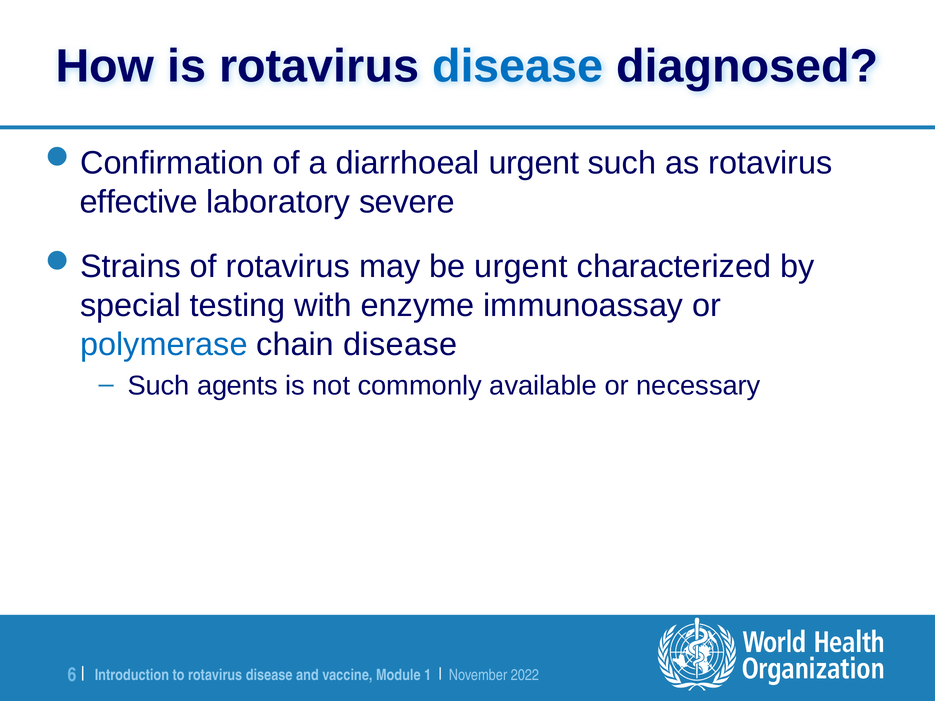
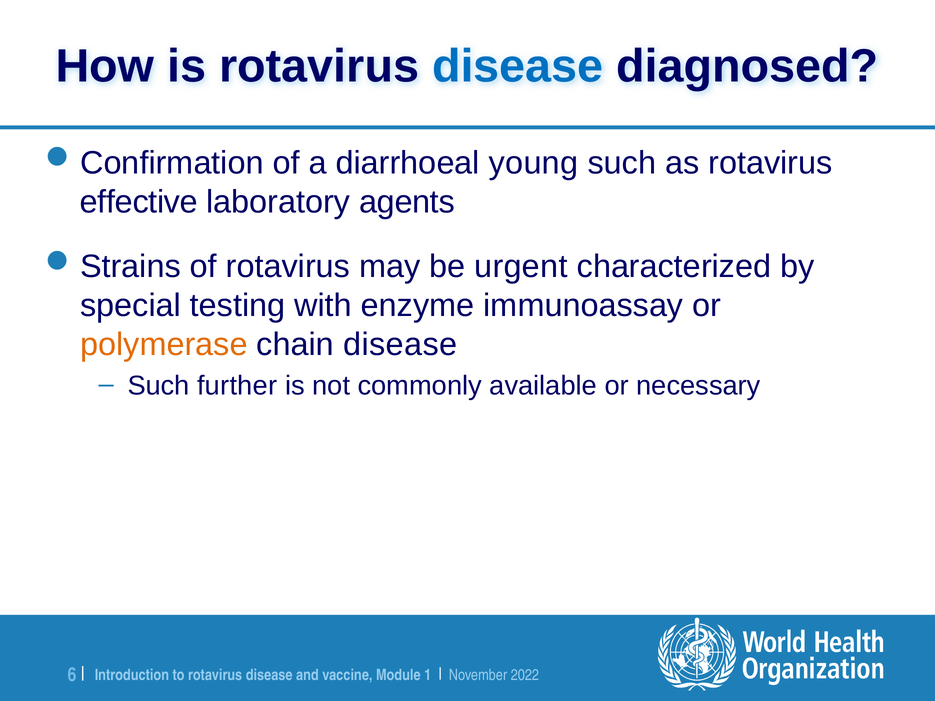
diarrhoeal urgent: urgent -> young
severe: severe -> agents
polymerase colour: blue -> orange
agents: agents -> further
